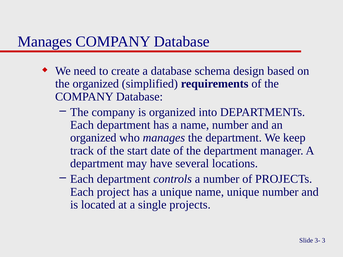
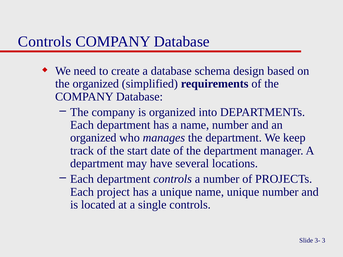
Manages at (45, 42): Manages -> Controls
single projects: projects -> controls
